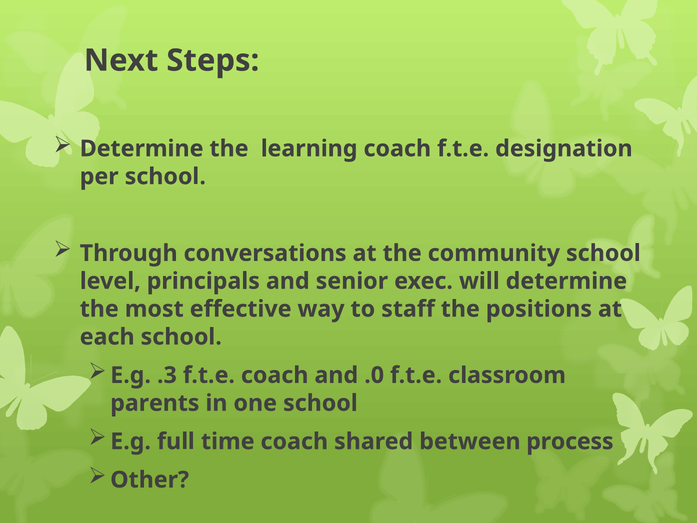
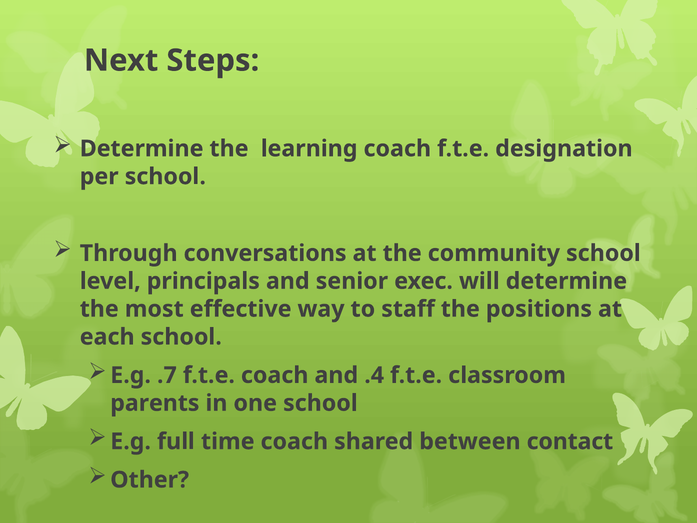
.3: .3 -> .7
.0: .0 -> .4
process: process -> contact
